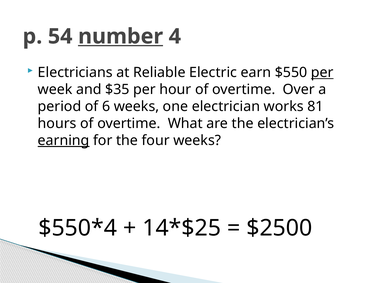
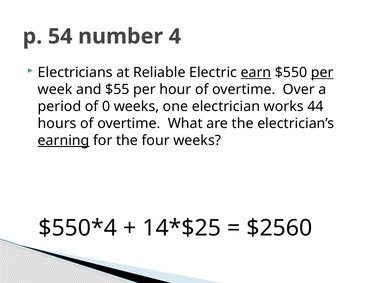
number underline: present -> none
earn underline: none -> present
$35: $35 -> $55
6: 6 -> 0
81: 81 -> 44
$2500: $2500 -> $2560
